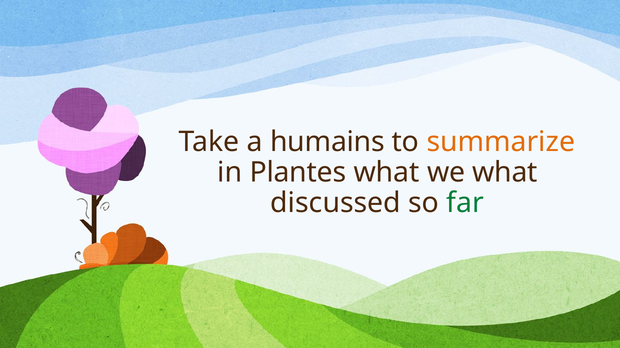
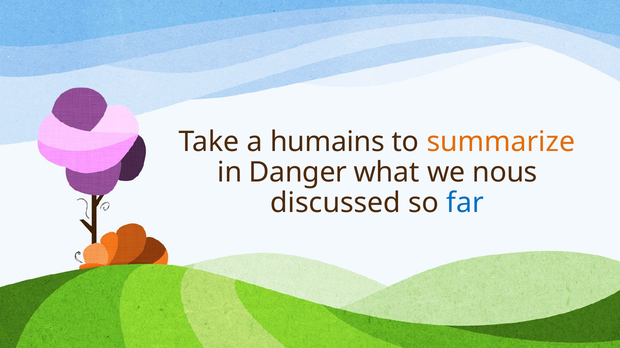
Plantes: Plantes -> Danger
we what: what -> nous
far colour: green -> blue
